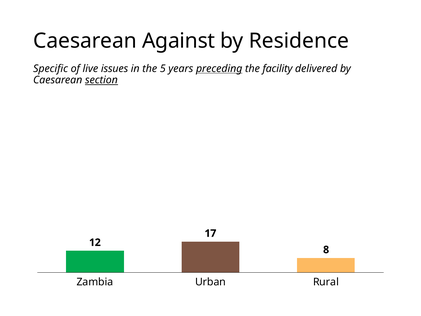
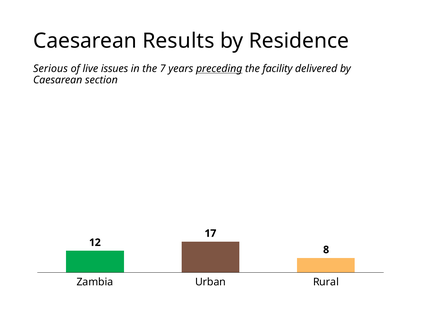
Against: Against -> Results
Specific: Specific -> Serious
5: 5 -> 7
section underline: present -> none
